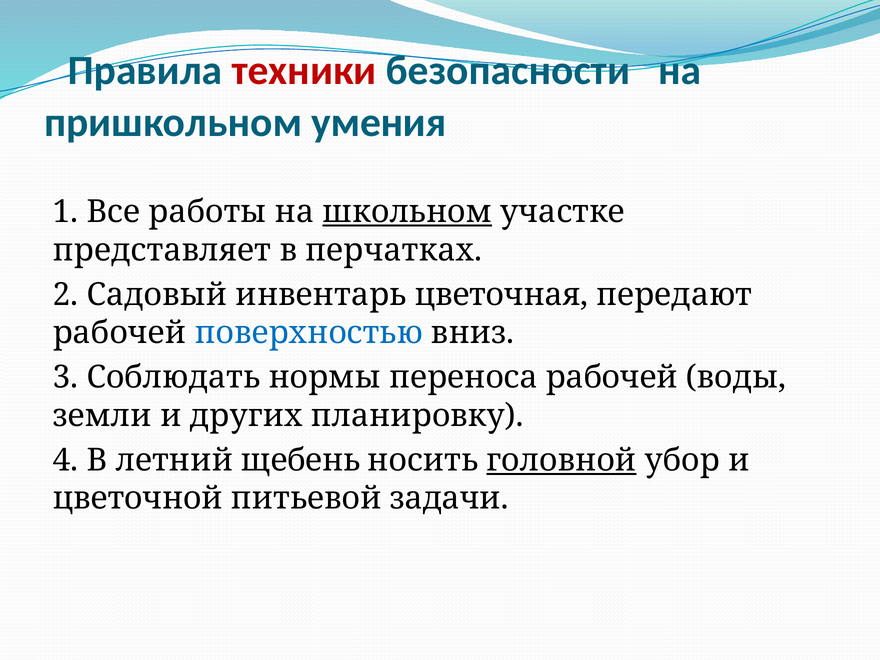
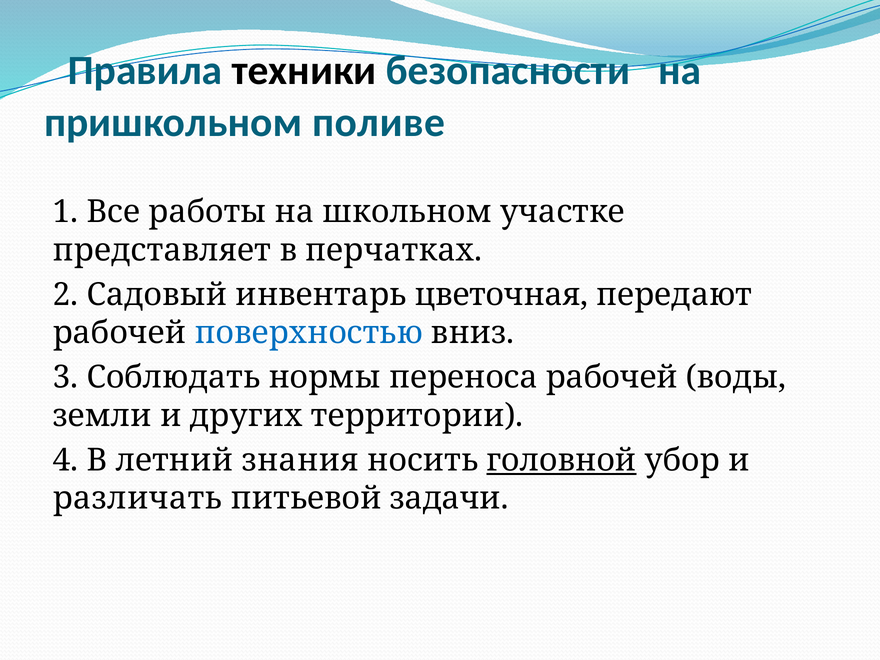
техники colour: red -> black
умения: умения -> поливе
школьном underline: present -> none
планировку: планировку -> территории
щебень: щебень -> знания
цветочной: цветочной -> различать
